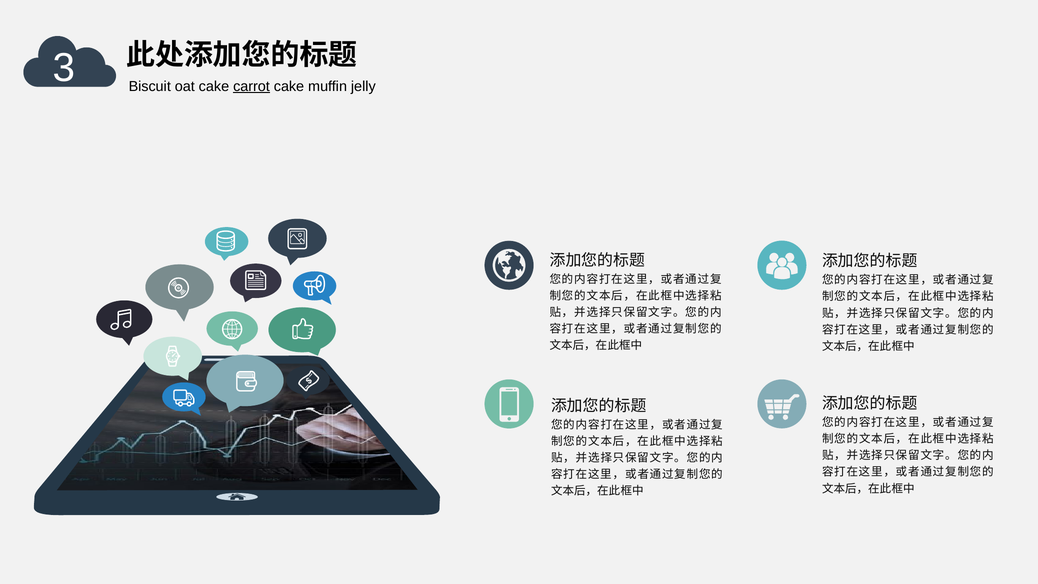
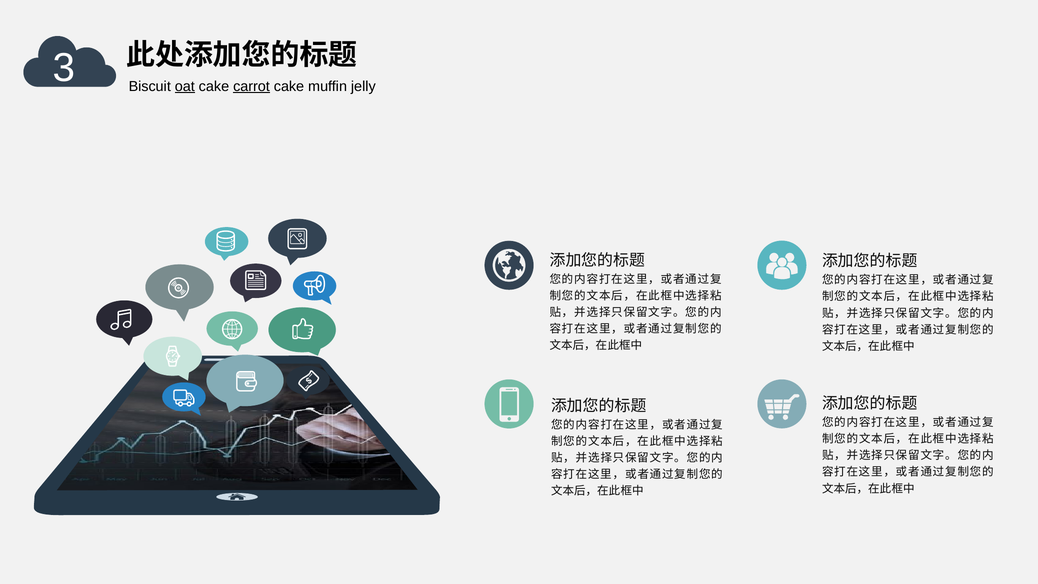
oat underline: none -> present
